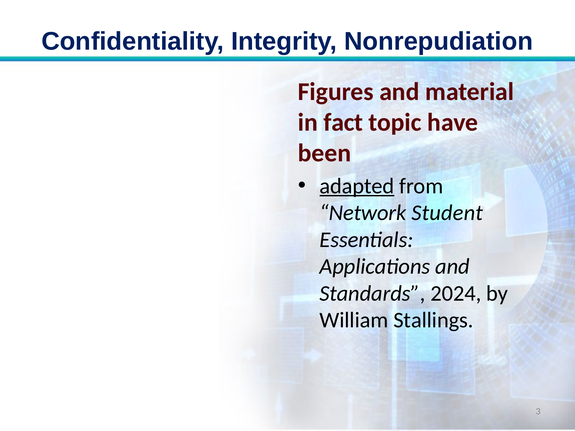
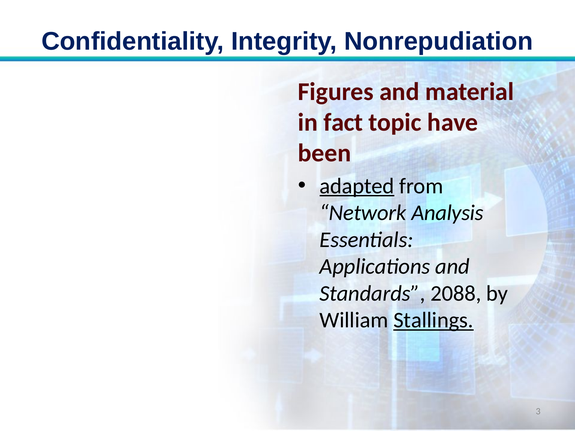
Student: Student -> Analysis
2024: 2024 -> 2088
Stallings underline: none -> present
